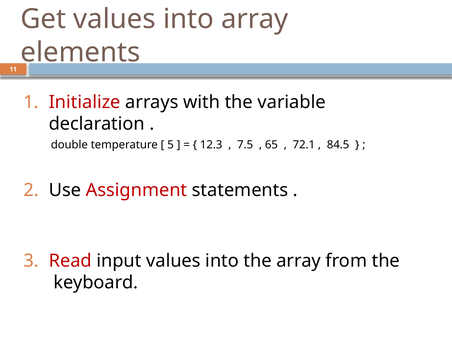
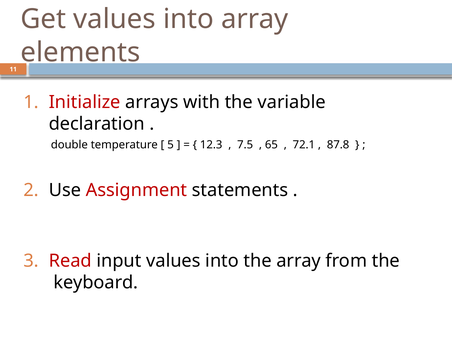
84.5: 84.5 -> 87.8
